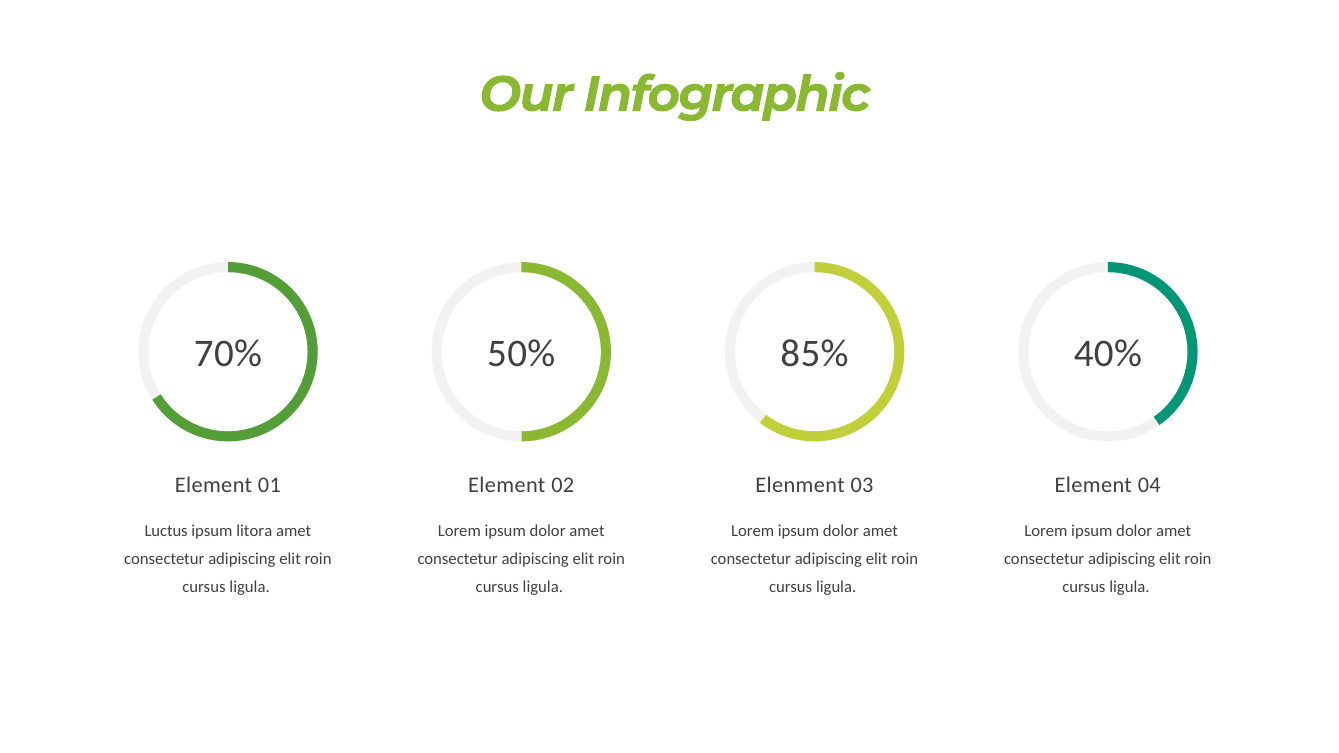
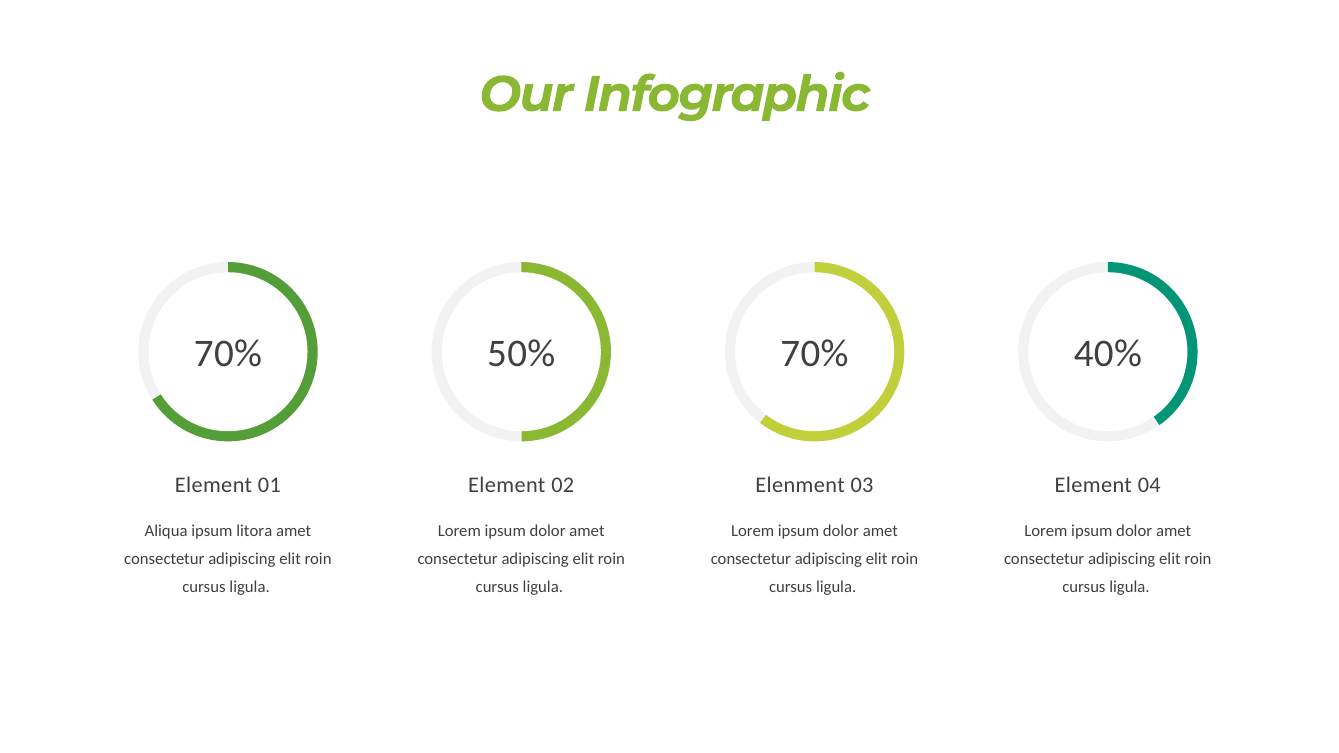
85% at (814, 354): 85% -> 70%
Luctus: Luctus -> Aliqua
